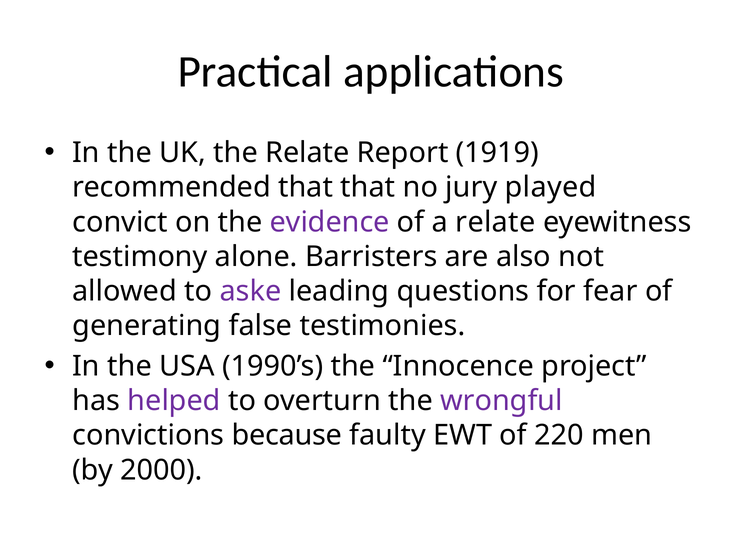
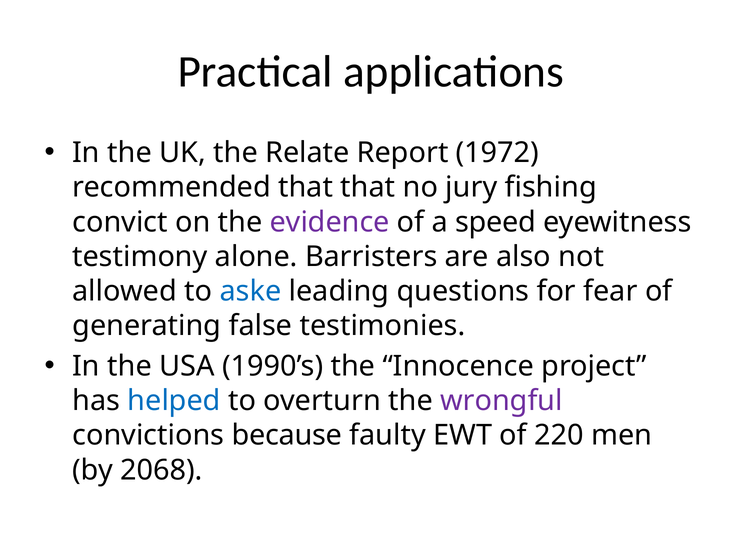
1919: 1919 -> 1972
played: played -> fishing
a relate: relate -> speed
aske colour: purple -> blue
helped colour: purple -> blue
2000: 2000 -> 2068
